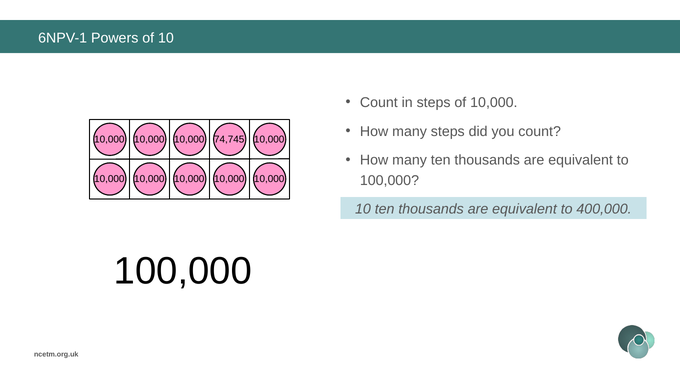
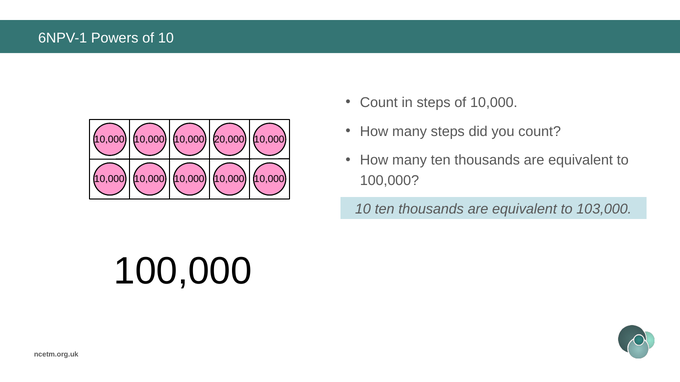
74,745: 74,745 -> 20,000
400,000: 400,000 -> 103,000
